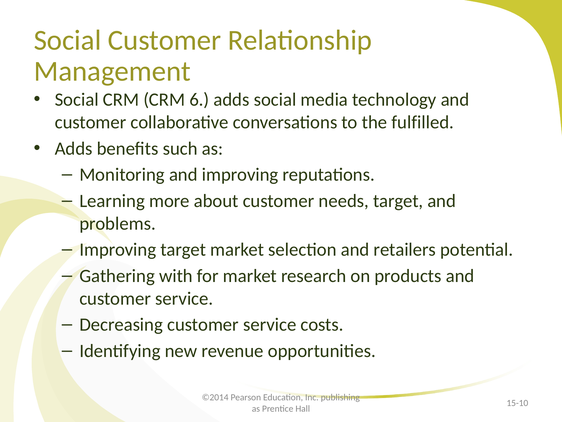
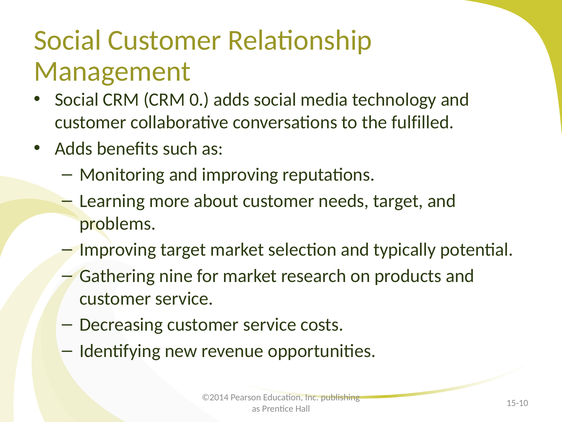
6: 6 -> 0
retailers: retailers -> typically
with: with -> nine
